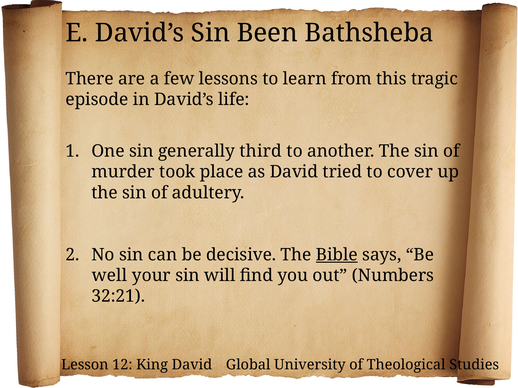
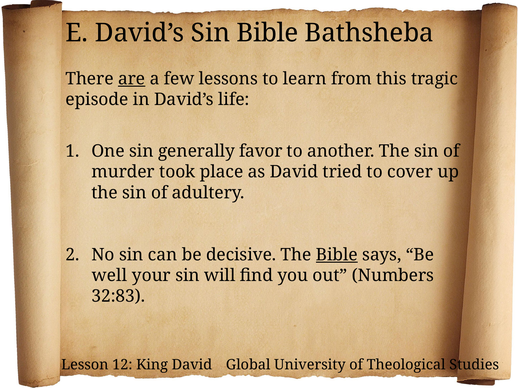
Sin Been: Been -> Bible
are underline: none -> present
third: third -> favor
32:21: 32:21 -> 32:83
